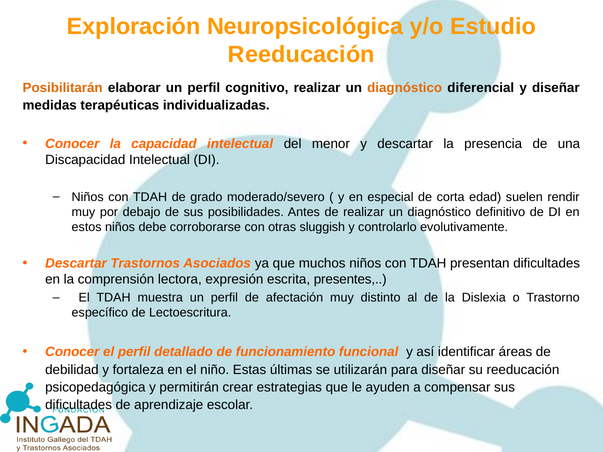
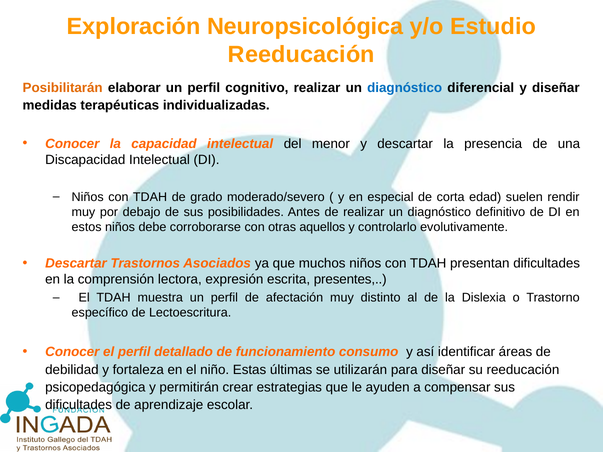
diagnóstico at (405, 88) colour: orange -> blue
sluggish: sluggish -> aquellos
funcional: funcional -> consumo
